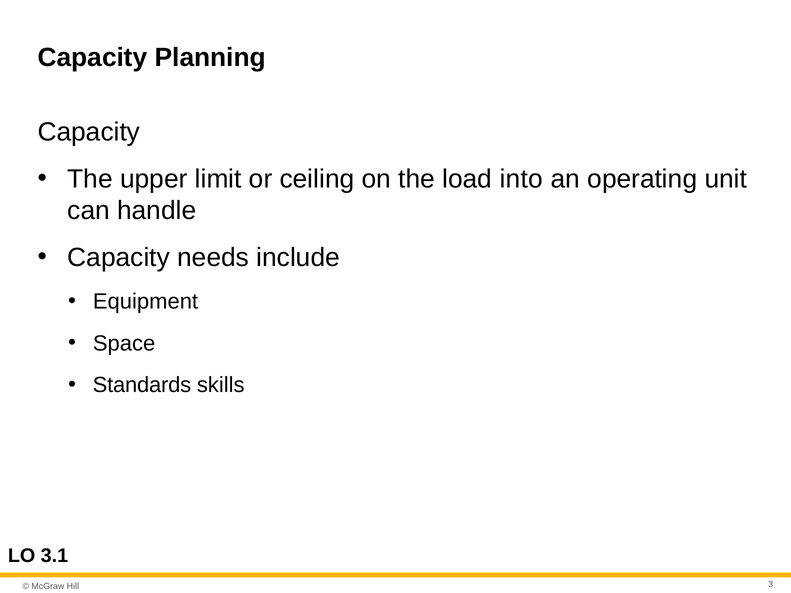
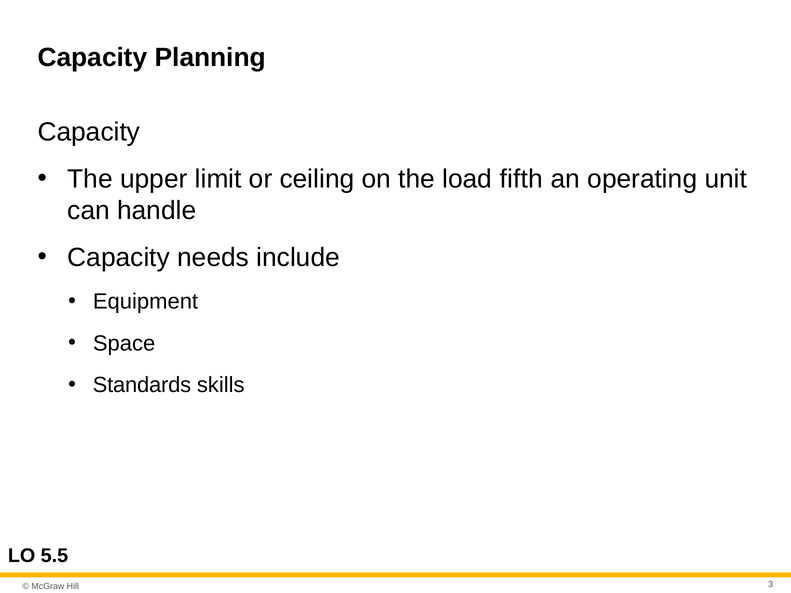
into: into -> fifth
3.1: 3.1 -> 5.5
